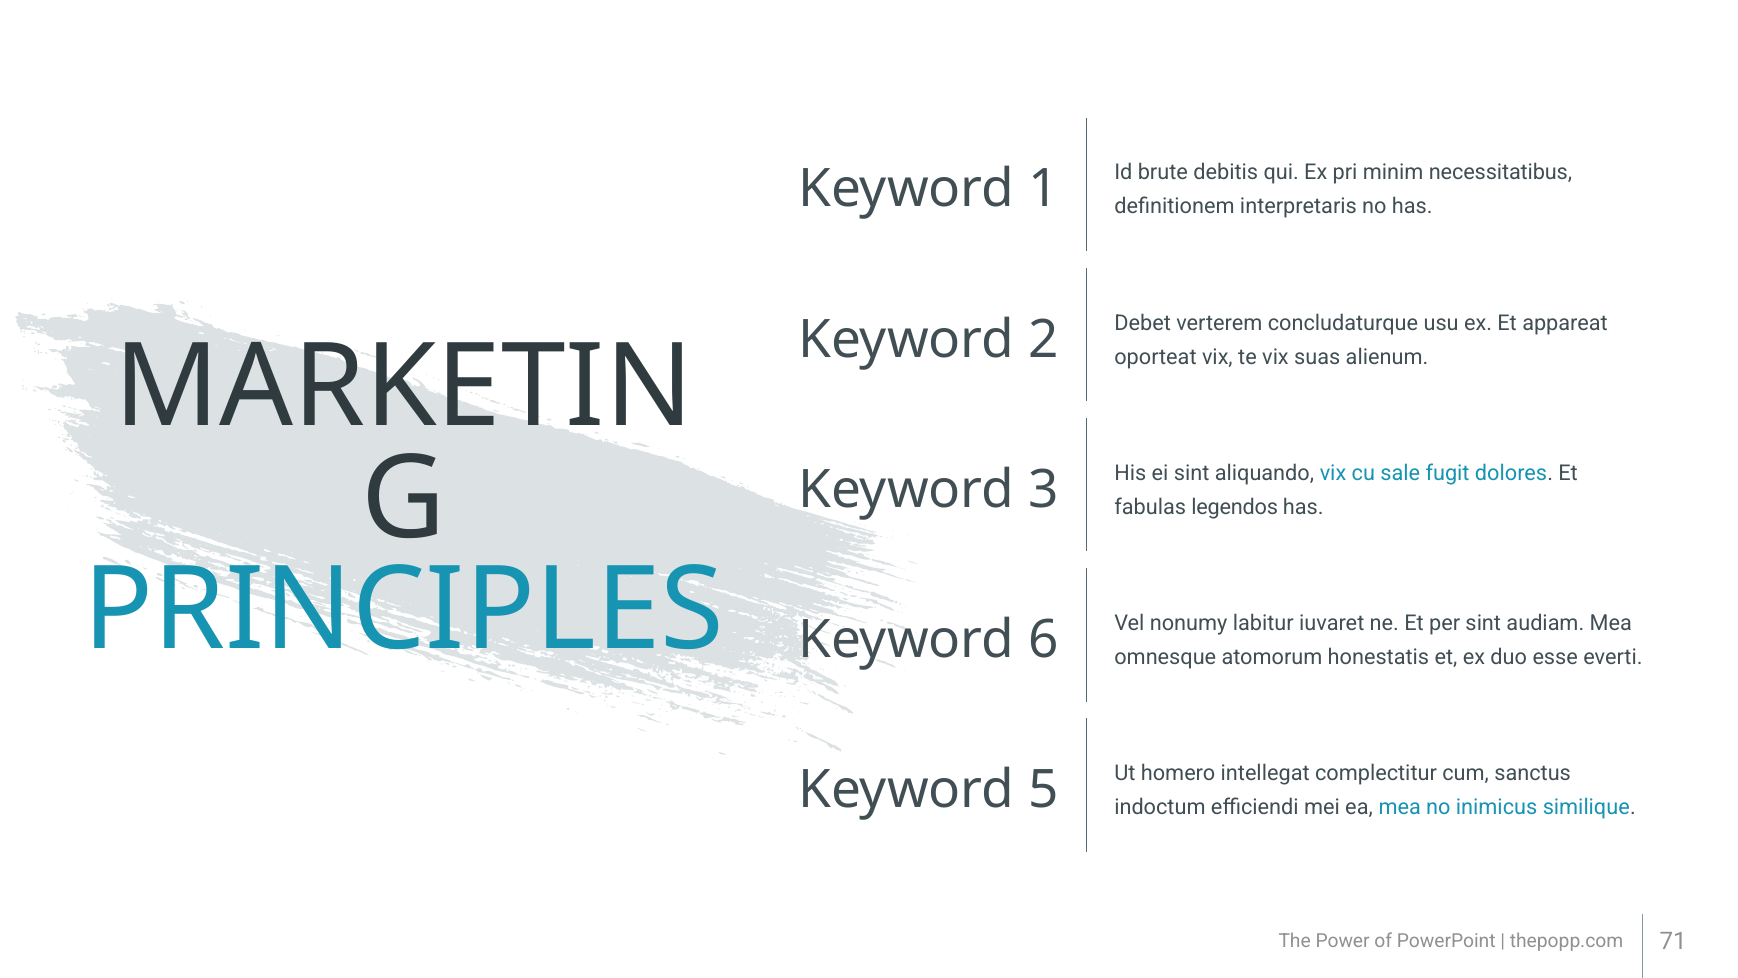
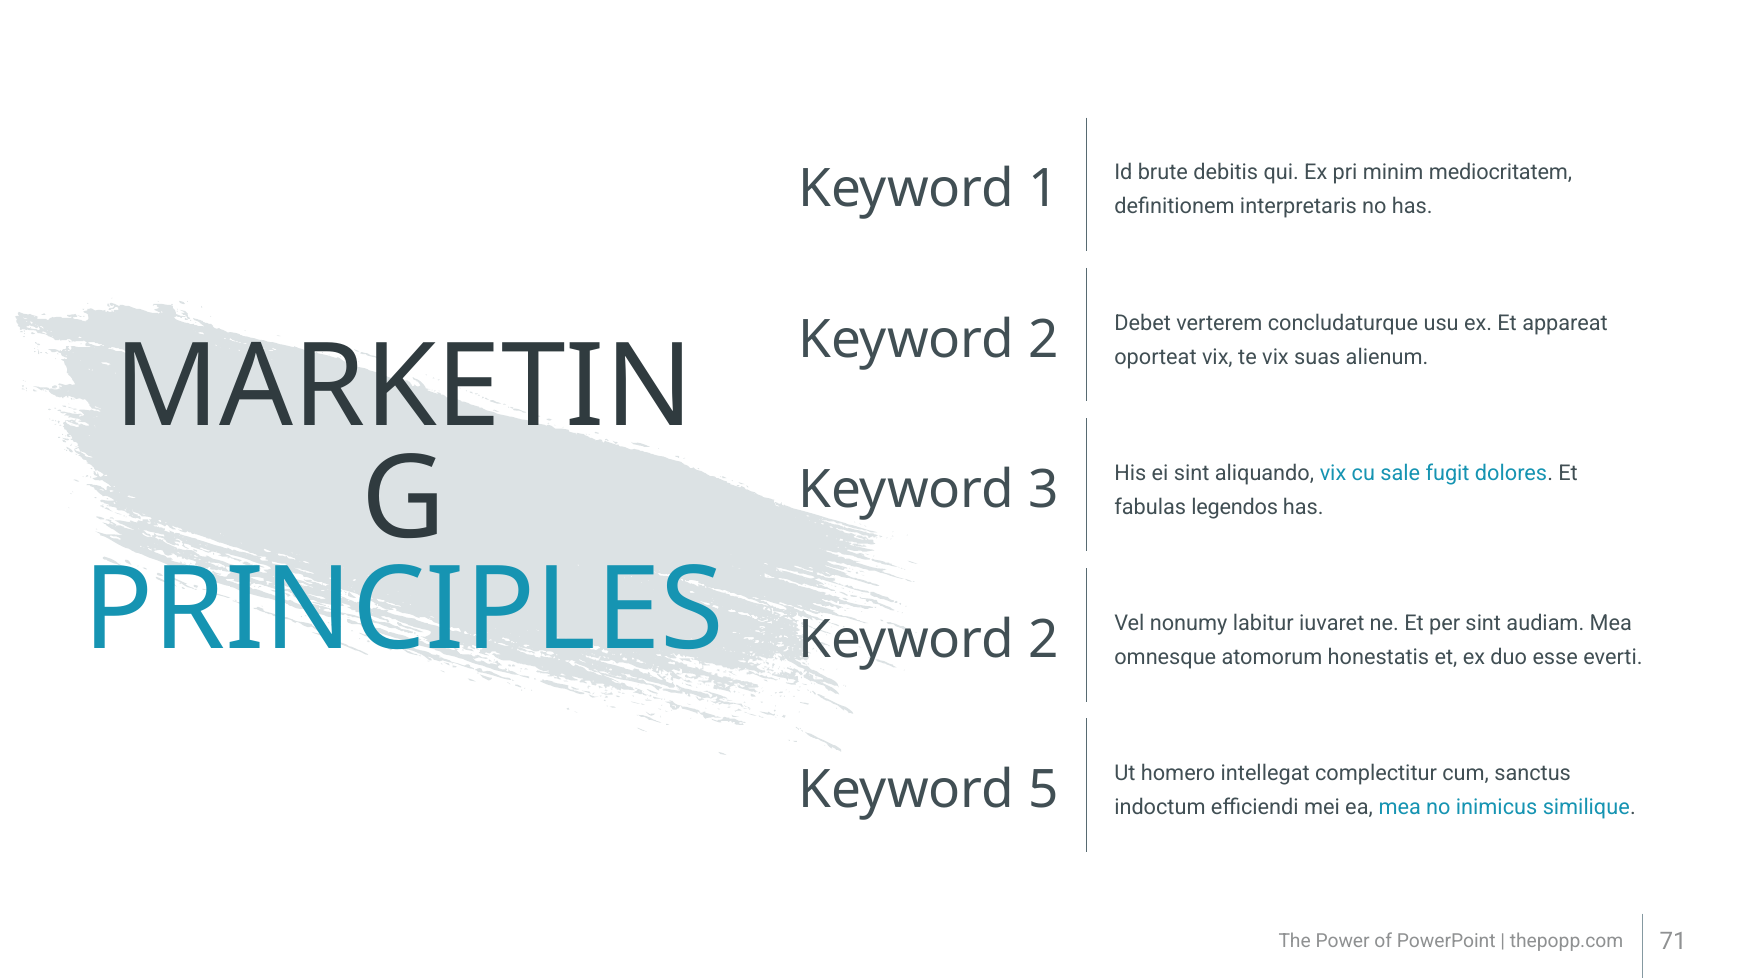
necessitatibus: necessitatibus -> mediocritatem
6 at (1044, 640): 6 -> 2
